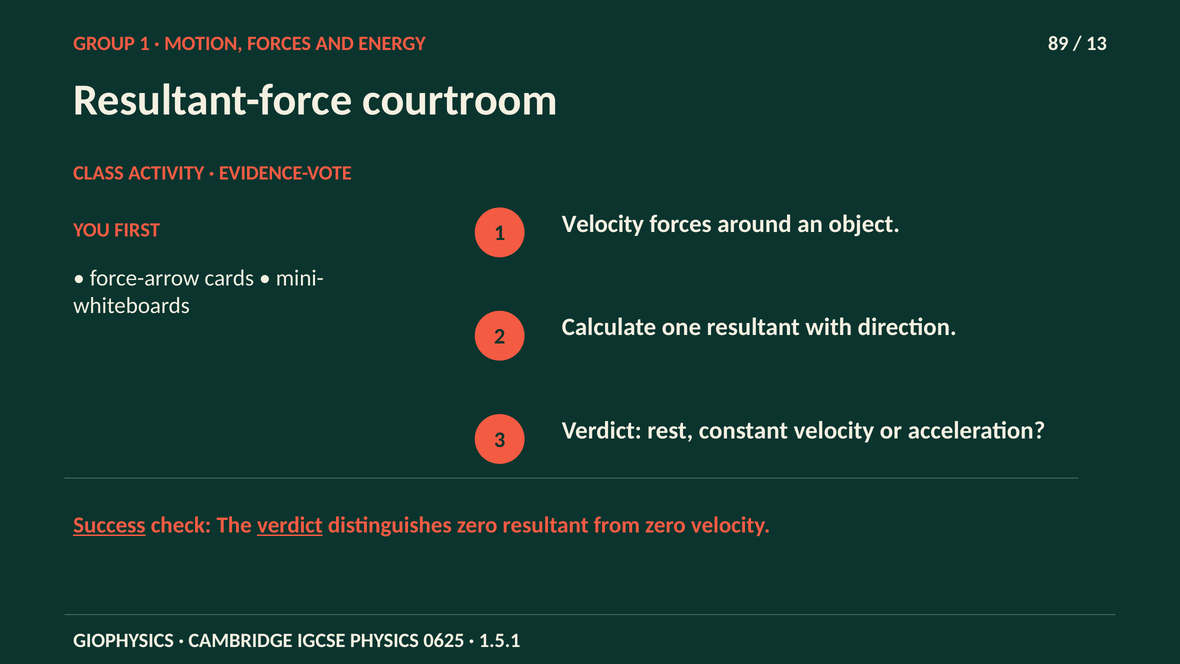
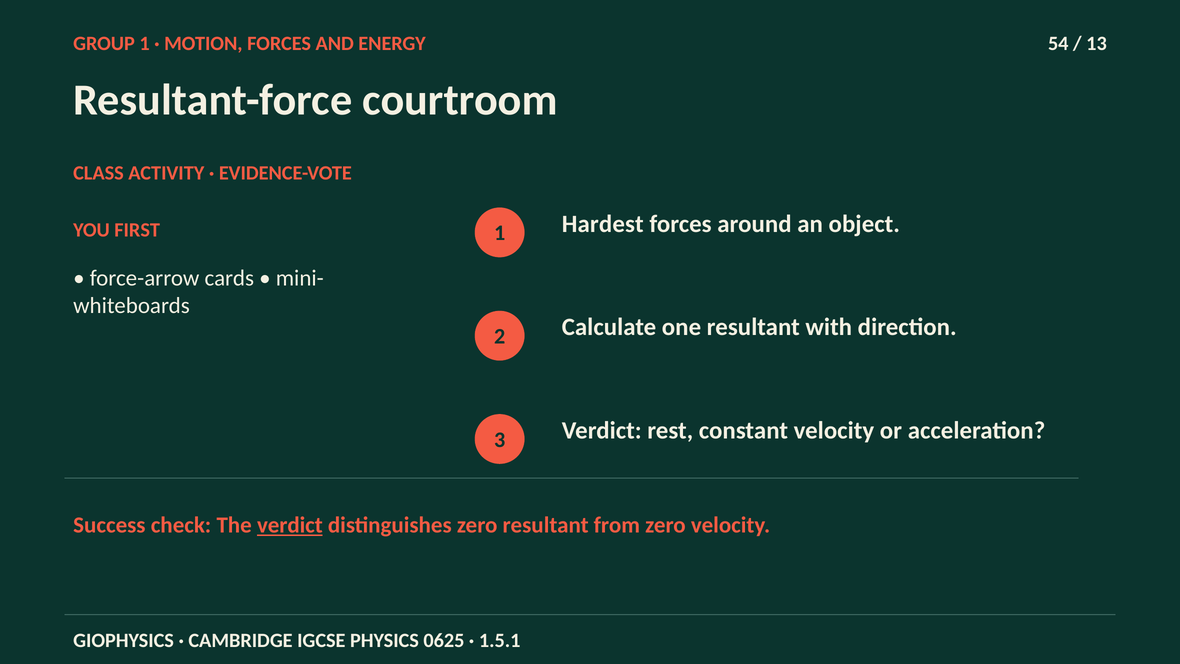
89: 89 -> 54
1 Velocity: Velocity -> Hardest
Success underline: present -> none
